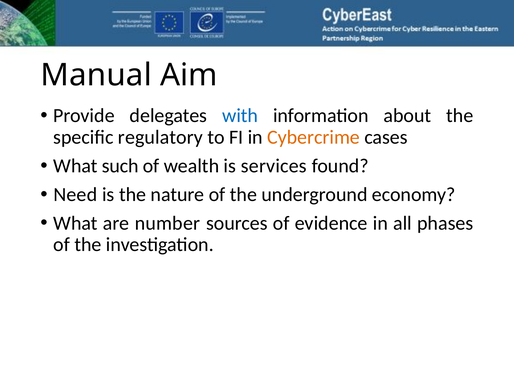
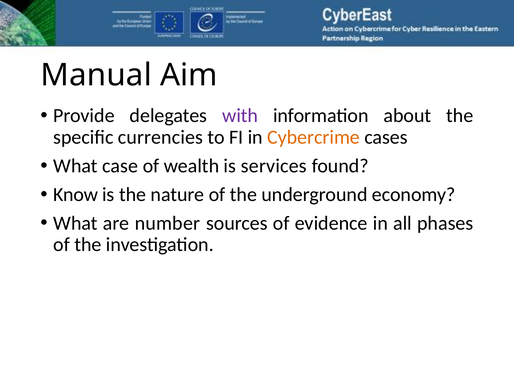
with colour: blue -> purple
regulatory: regulatory -> currencies
such: such -> case
Need: Need -> Know
